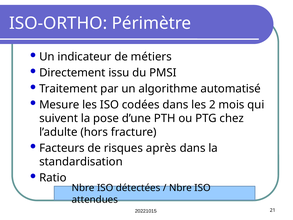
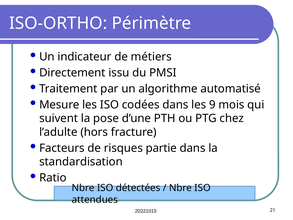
2: 2 -> 9
après: après -> partie
